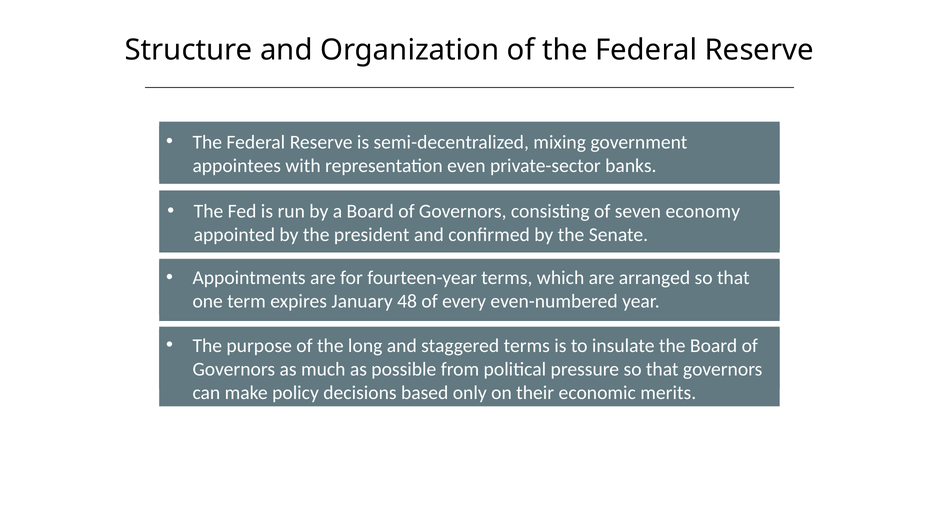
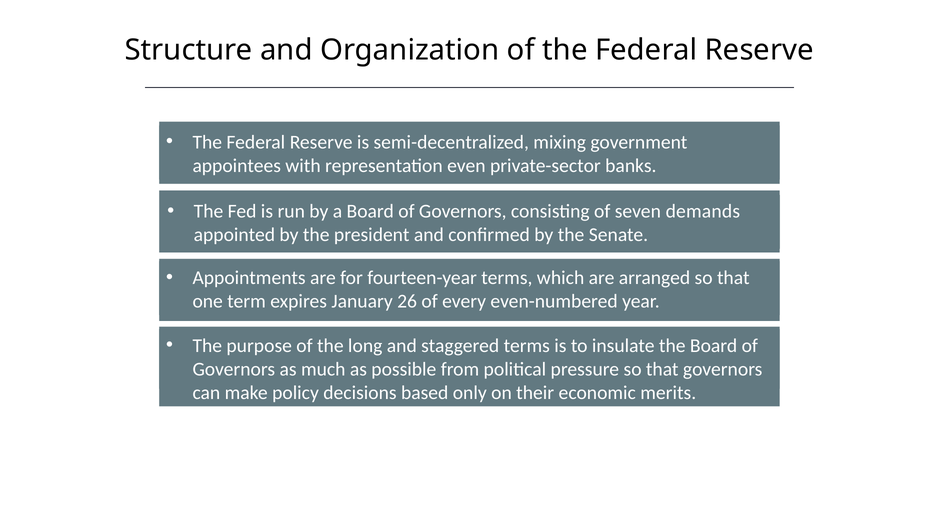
economy: economy -> demands
48: 48 -> 26
